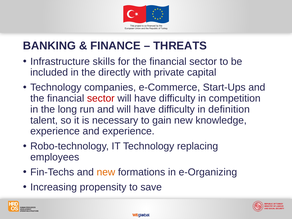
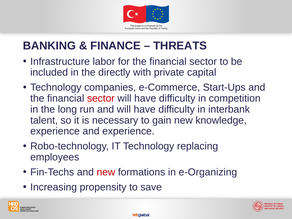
skills: skills -> labor
definition: definition -> interbank
new at (106, 172) colour: orange -> red
